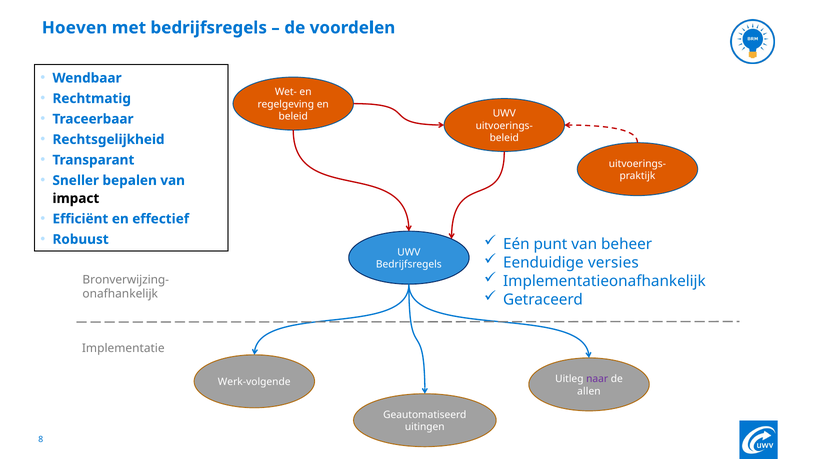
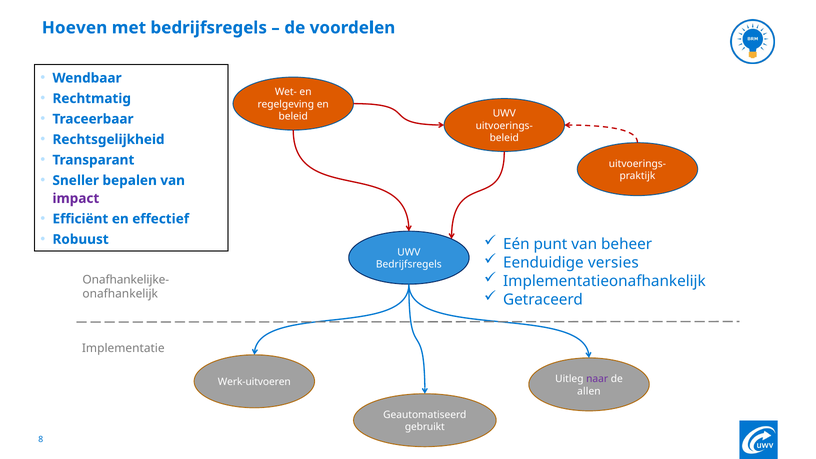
impact colour: black -> purple
Bronverwijzing-: Bronverwijzing- -> Onafhankelijke-
Werk-volgende: Werk-volgende -> Werk-uitvoeren
uitingen: uitingen -> gebruikt
